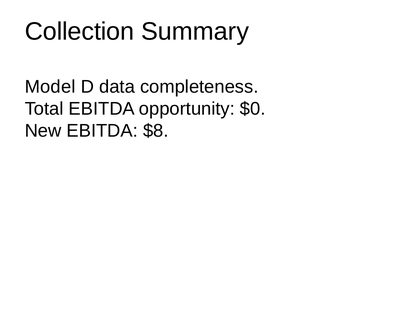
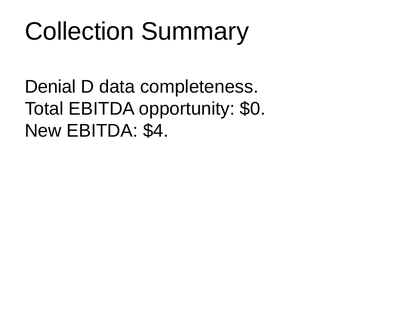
Model: Model -> Denial
$8: $8 -> $4
